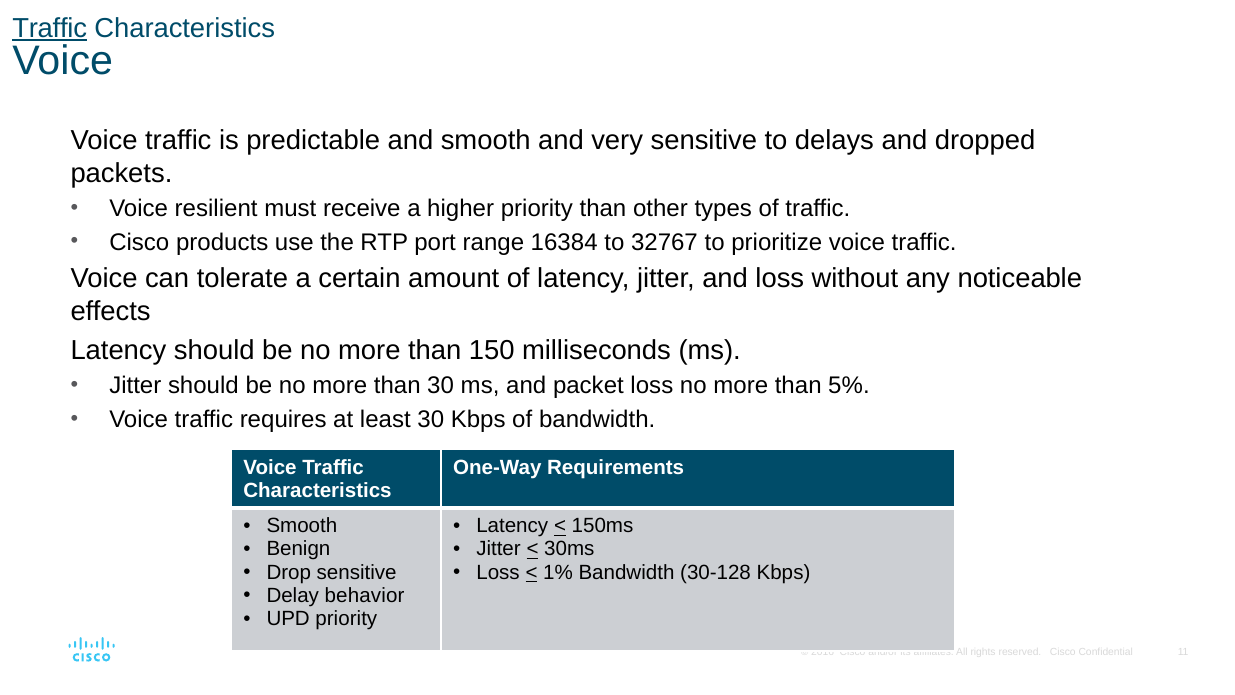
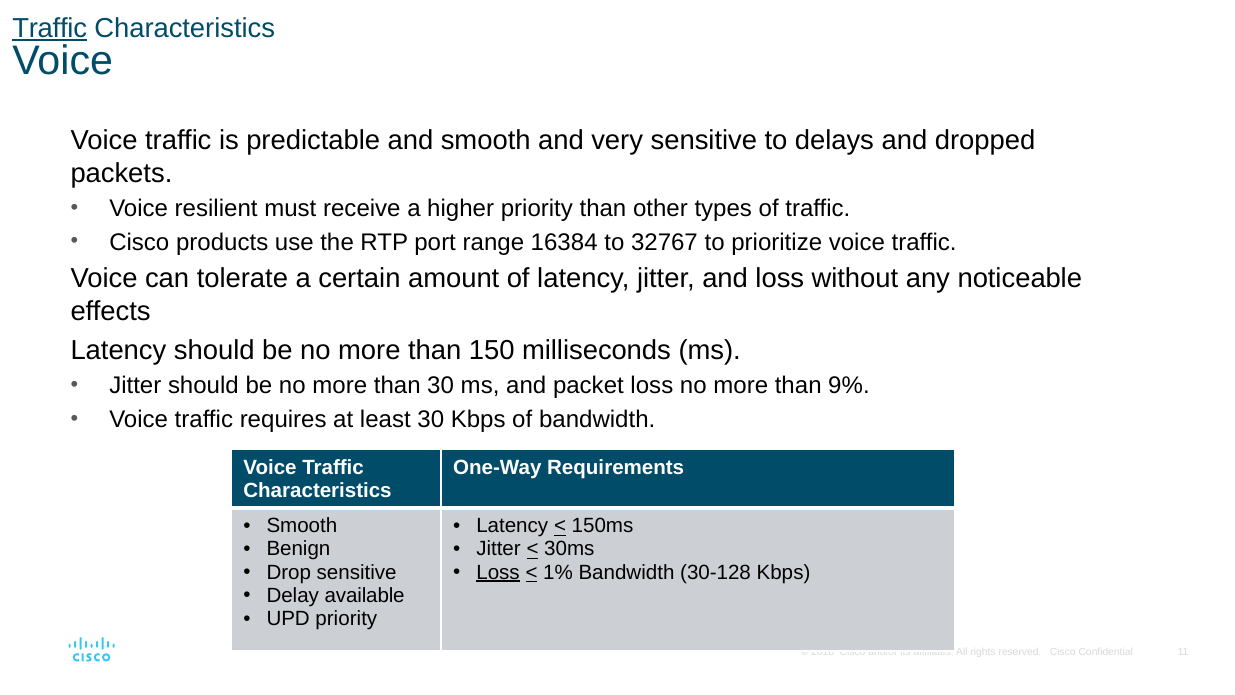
5%: 5% -> 9%
Loss at (498, 572) underline: none -> present
behavior: behavior -> available
